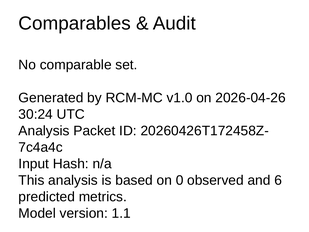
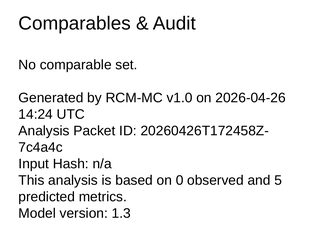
30:24: 30:24 -> 14:24
6: 6 -> 5
1.1: 1.1 -> 1.3
